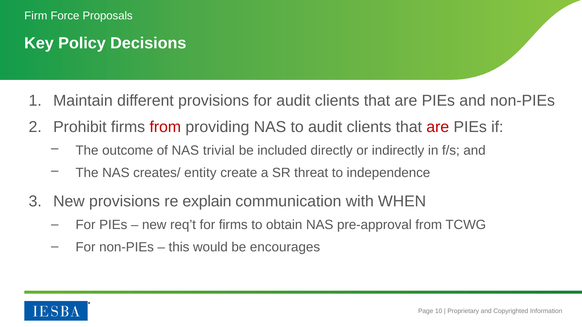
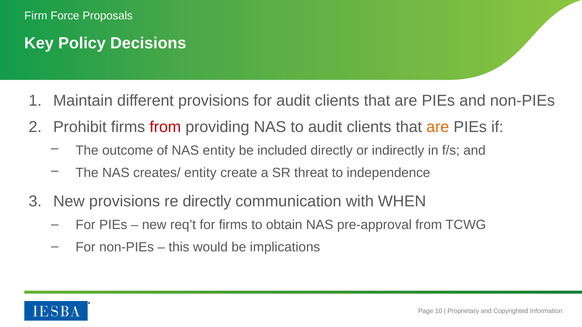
are at (438, 127) colour: red -> orange
NAS trivial: trivial -> entity
re explain: explain -> directly
encourages: encourages -> implications
